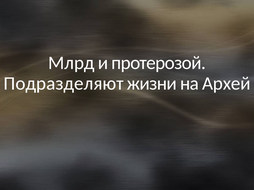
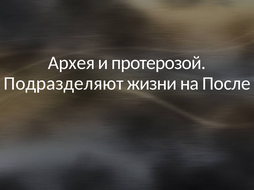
Млрд: Млрд -> Архея
Архей: Архей -> После
